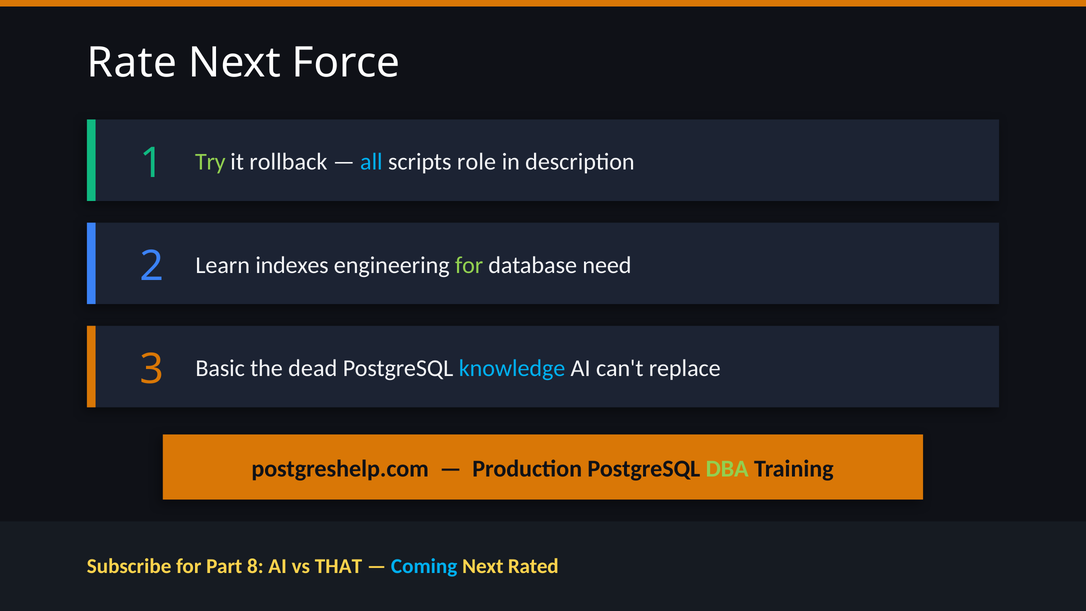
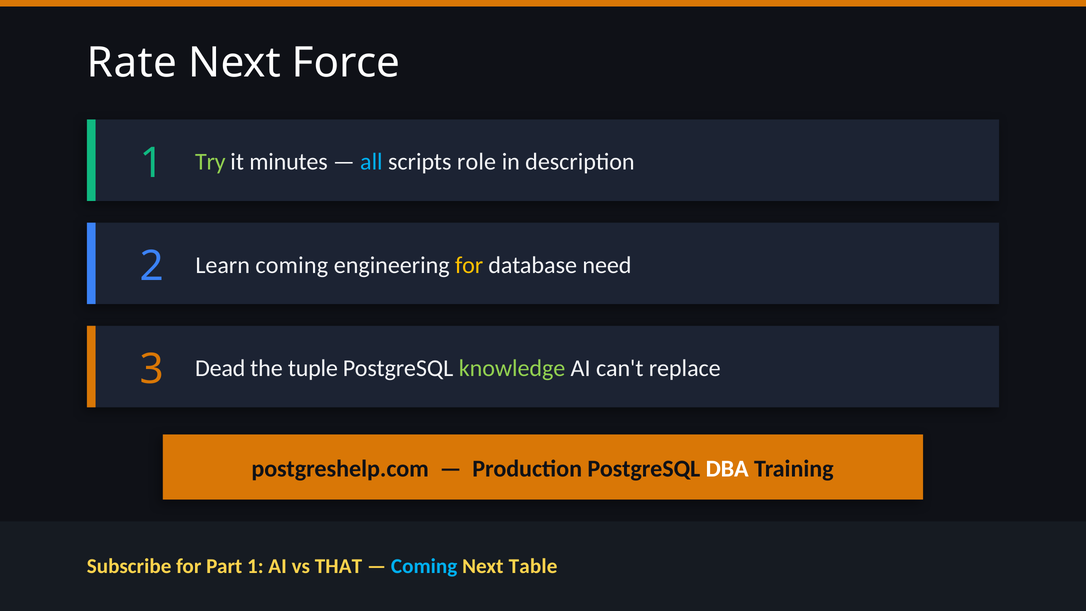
rollback: rollback -> minutes
Learn indexes: indexes -> coming
for at (469, 265) colour: light green -> yellow
Basic: Basic -> Dead
dead: dead -> tuple
knowledge colour: light blue -> light green
DBA colour: light green -> white
Part 8: 8 -> 1
Rated: Rated -> Table
